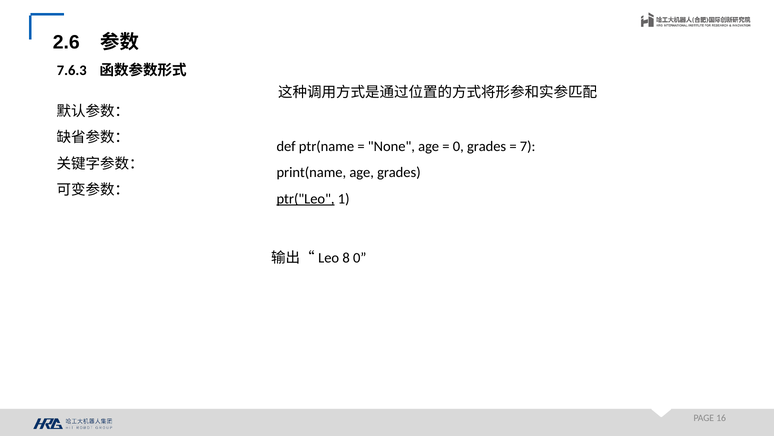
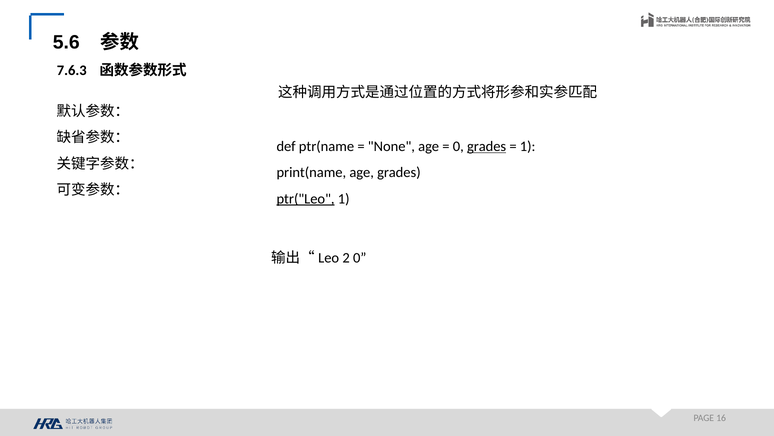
2.6: 2.6 -> 5.6
grades at (487, 146) underline: none -> present
7 at (528, 146): 7 -> 1
8: 8 -> 2
